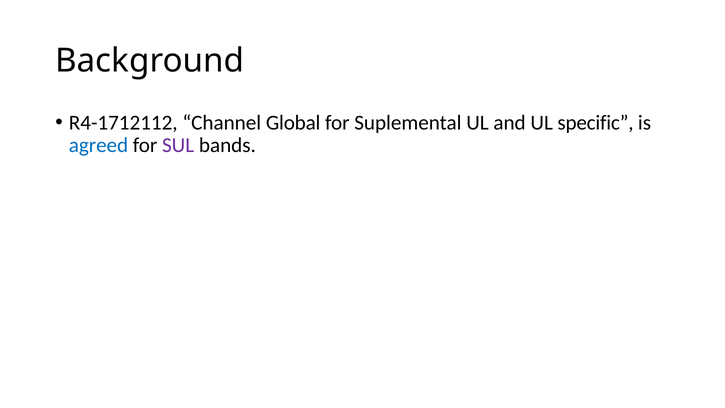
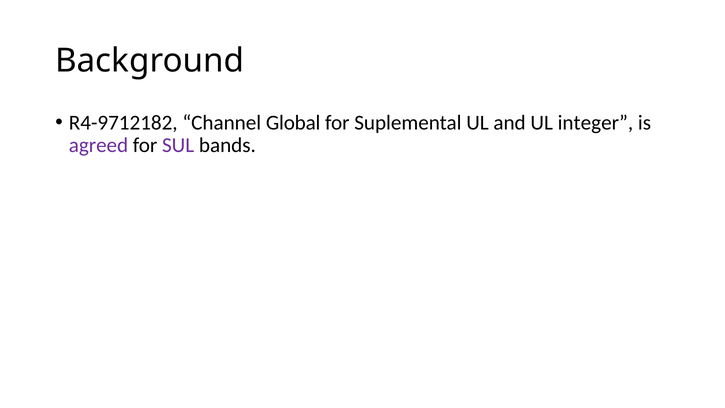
R4-1712112: R4-1712112 -> R4-9712182
specific: specific -> integer
agreed colour: blue -> purple
